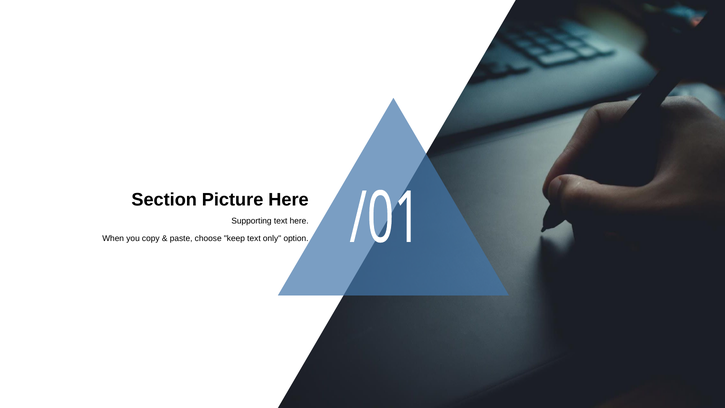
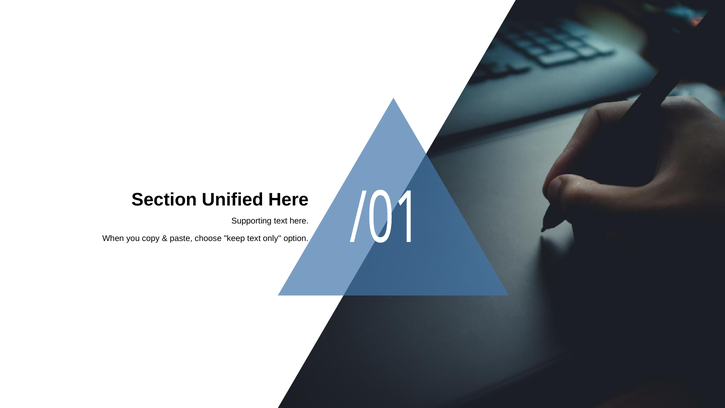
Picture: Picture -> Unified
